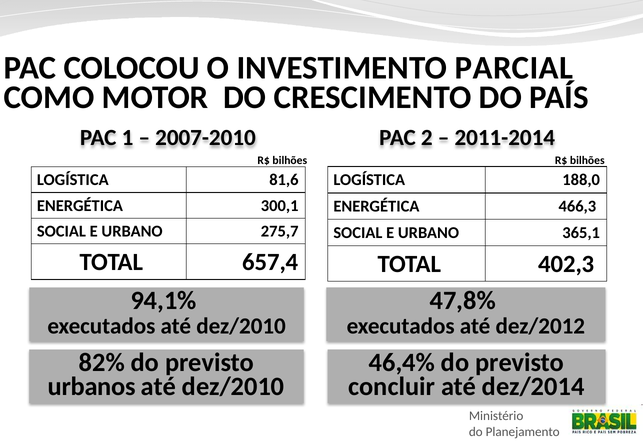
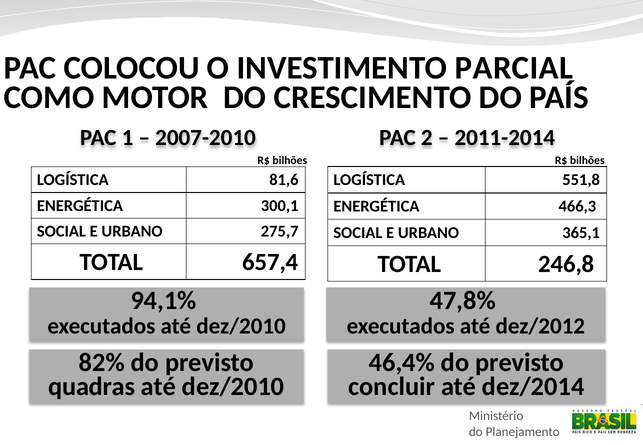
188,0: 188,0 -> 551,8
402,3: 402,3 -> 246,8
urbanos: urbanos -> quadras
